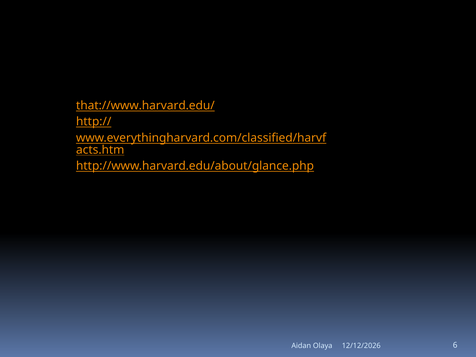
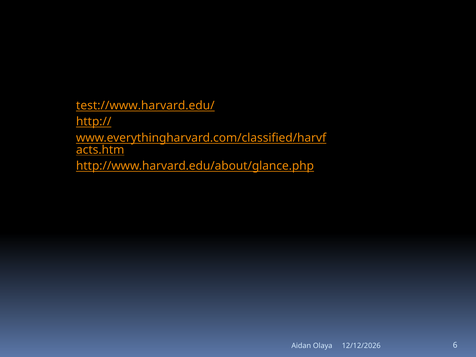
that://www.harvard.edu/: that://www.harvard.edu/ -> test://www.harvard.edu/
